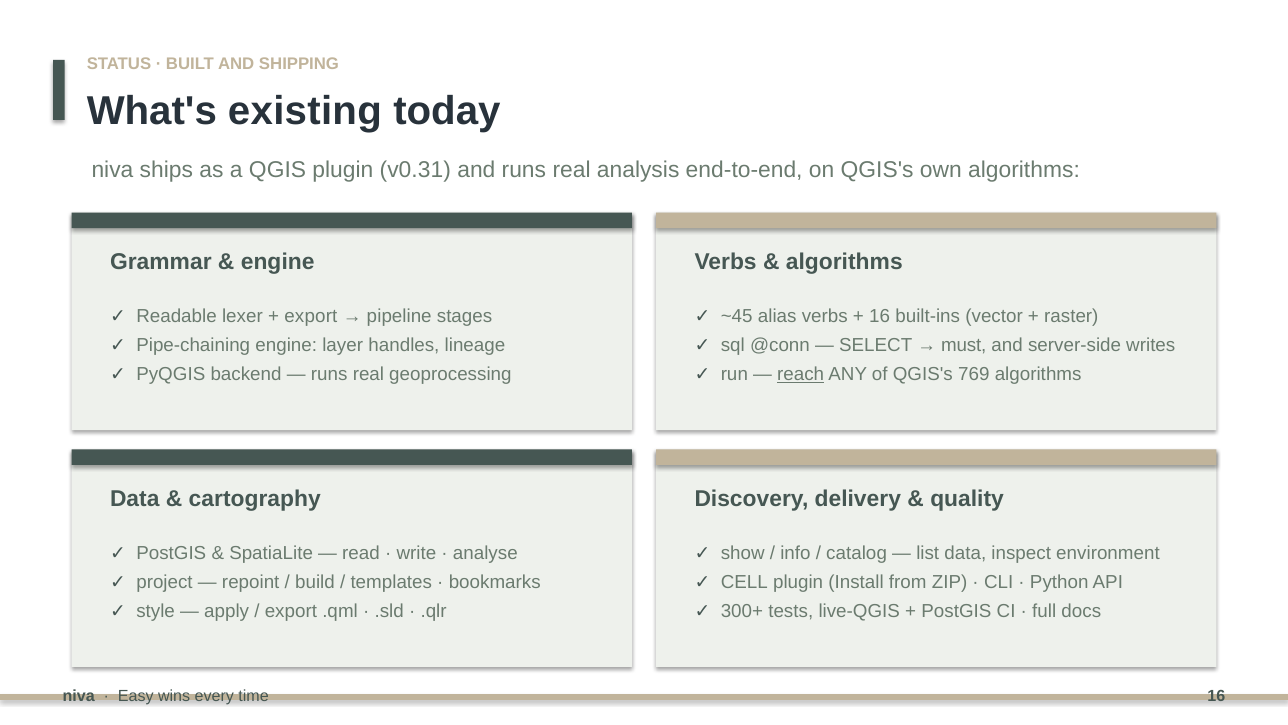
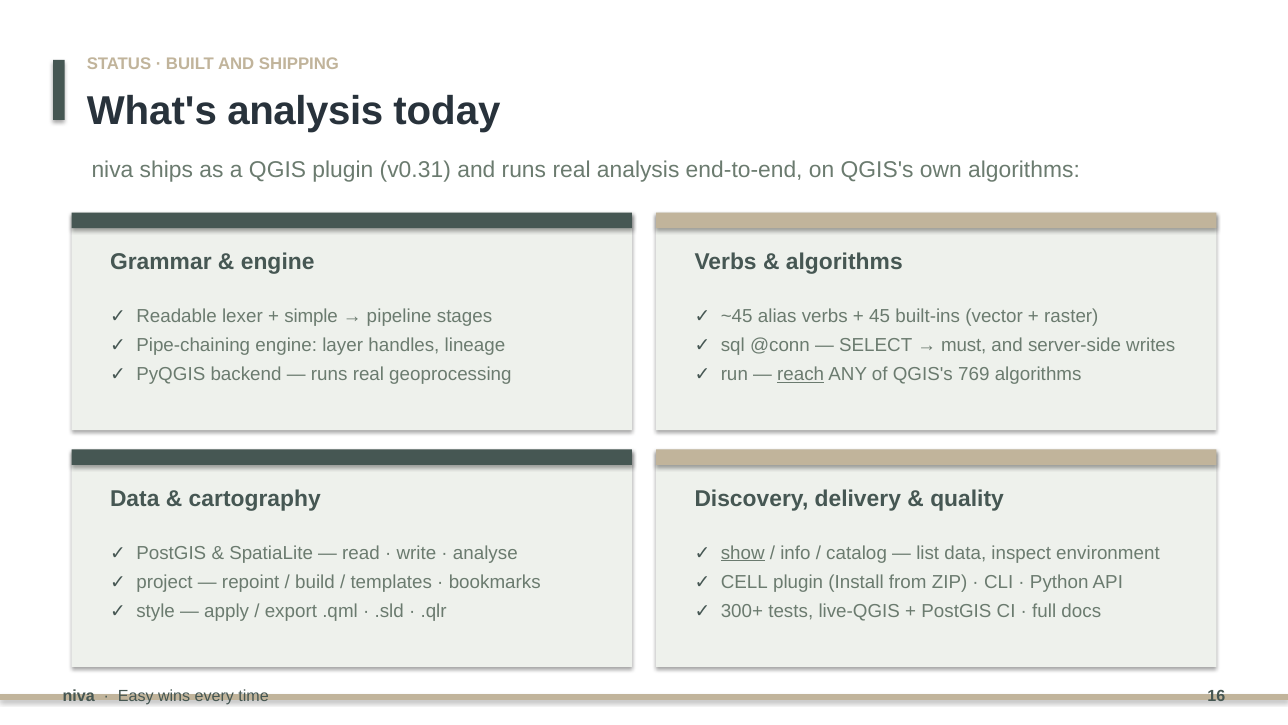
What's existing: existing -> analysis
export at (311, 316): export -> simple
16 at (880, 316): 16 -> 45
show underline: none -> present
